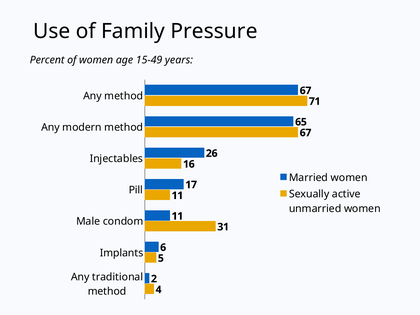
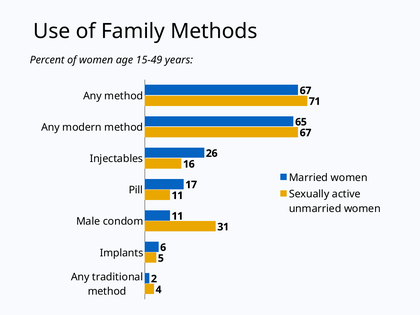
Pressure: Pressure -> Methods
